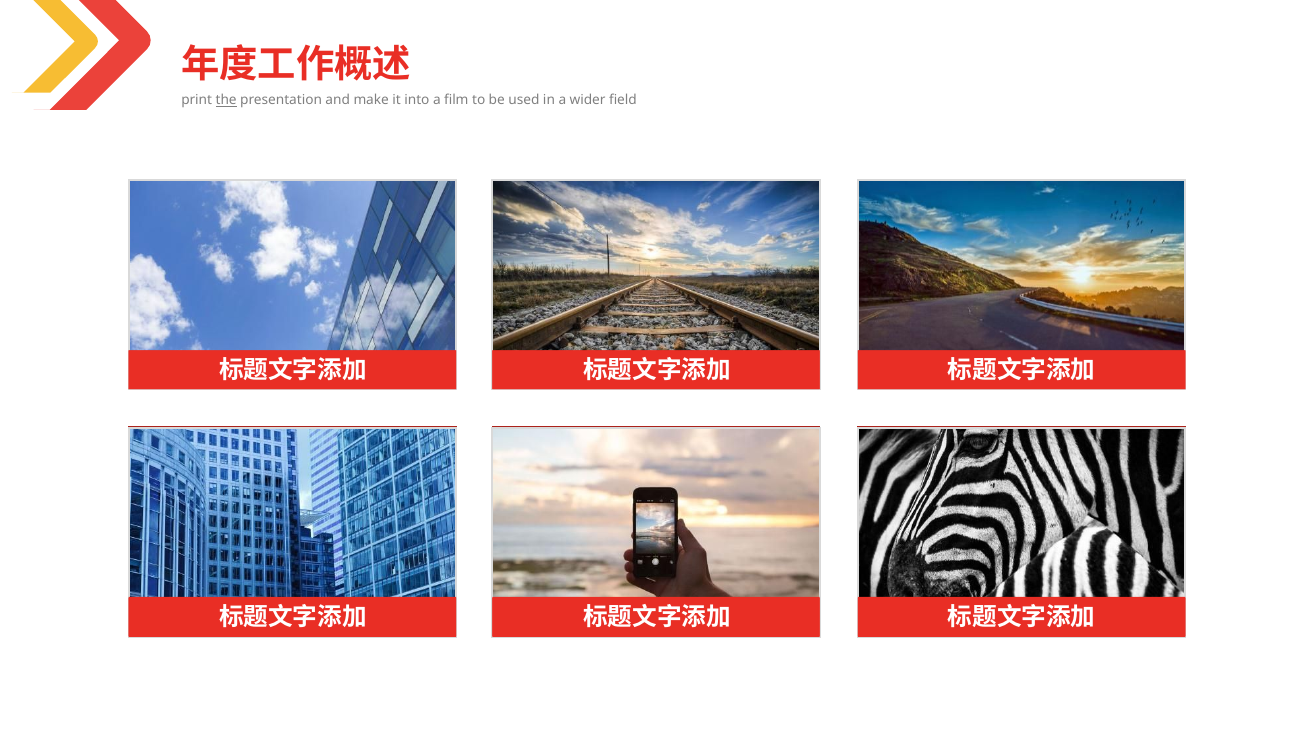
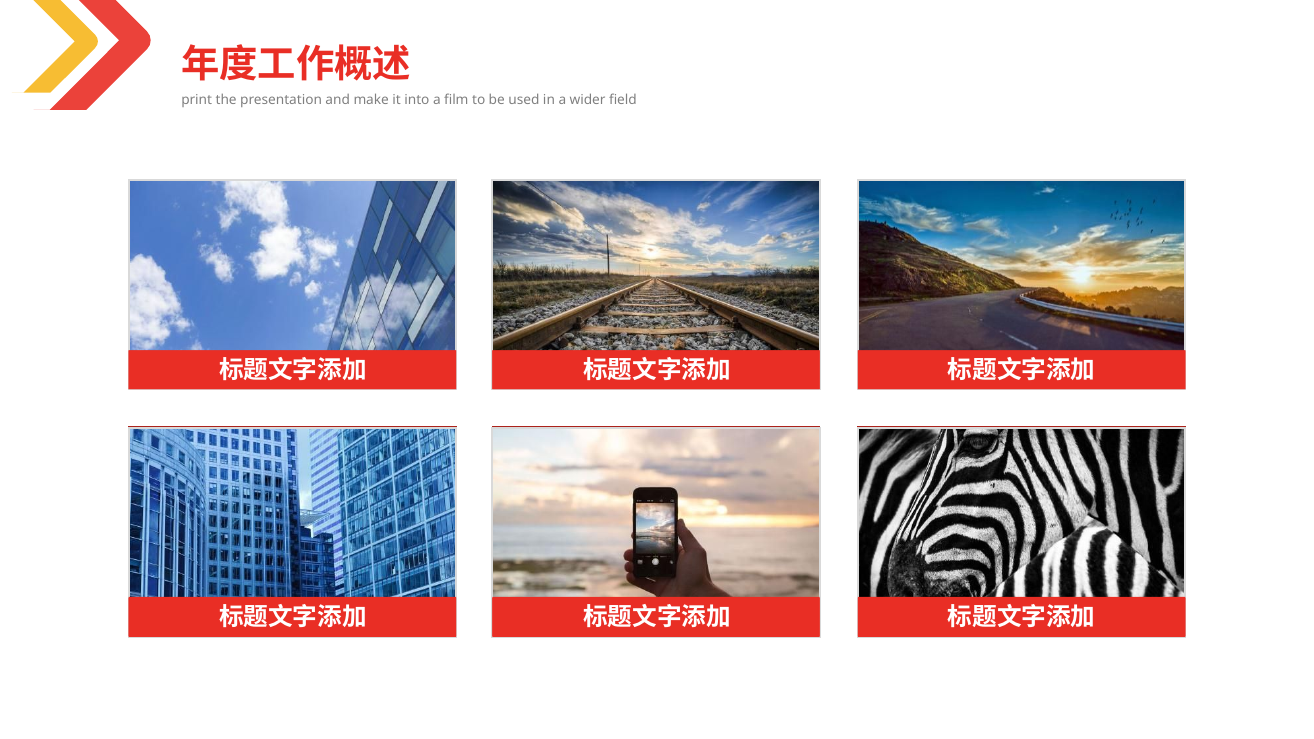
the underline: present -> none
